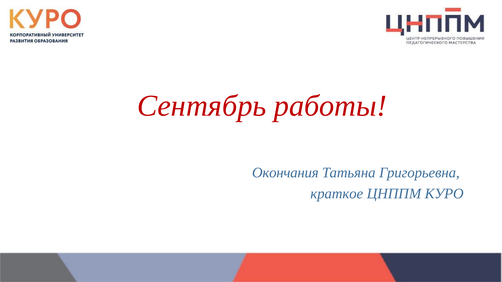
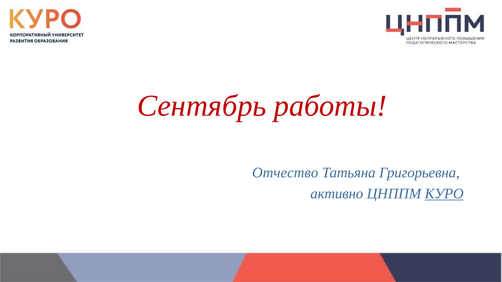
Окончания: Окончания -> Отчество
краткое: краткое -> активно
КУРО underline: none -> present
